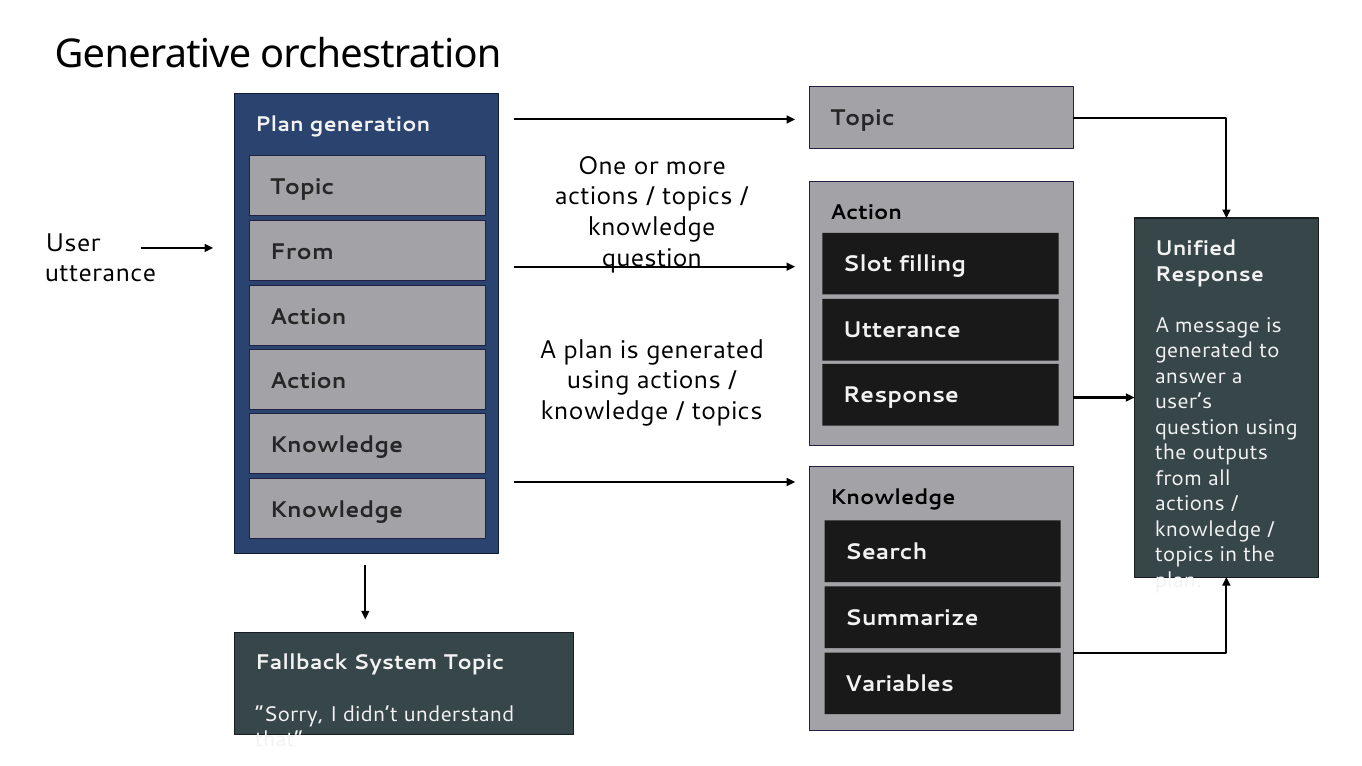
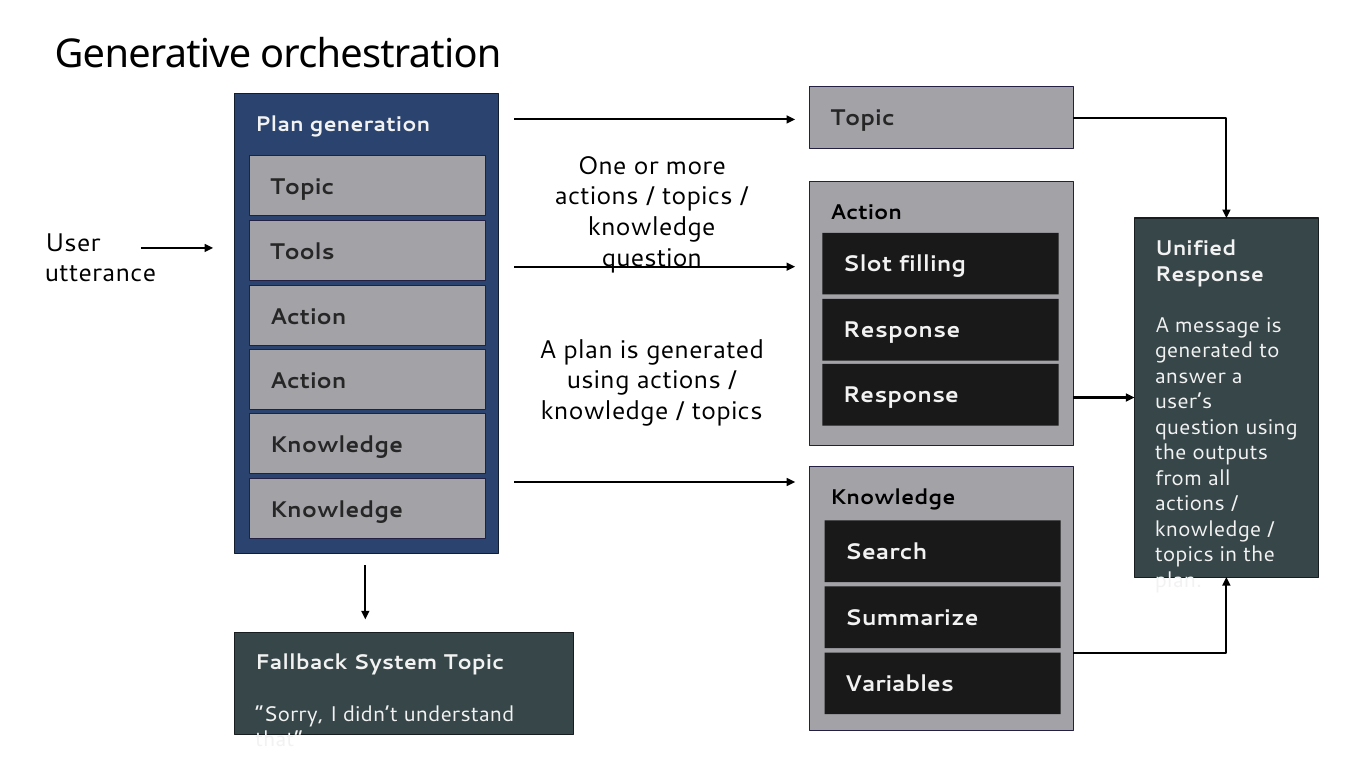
From at (302, 252): From -> Tools
Utterance at (902, 330): Utterance -> Response
